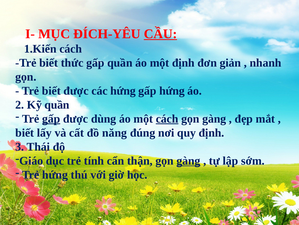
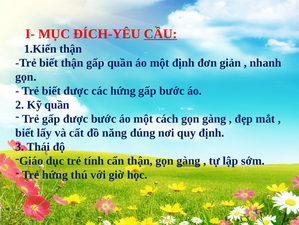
1.Kiến cách: cách -> thận
biết thức: thức -> thận
gấp hứng: hứng -> bước
gấp at (51, 118) underline: present -> none
được dùng: dùng -> bước
cách at (167, 118) underline: present -> none
